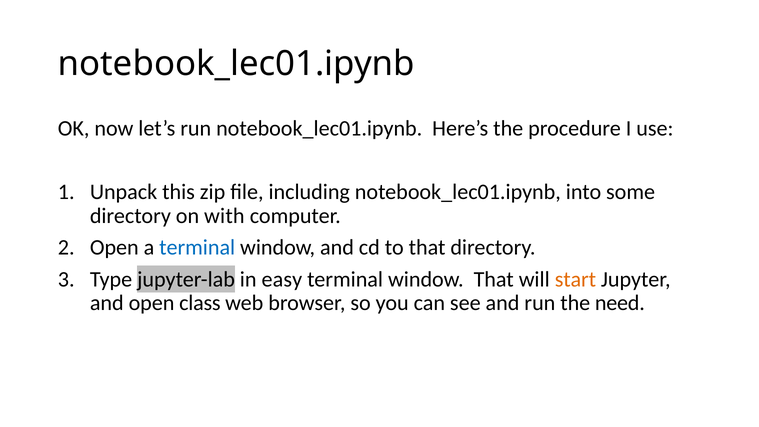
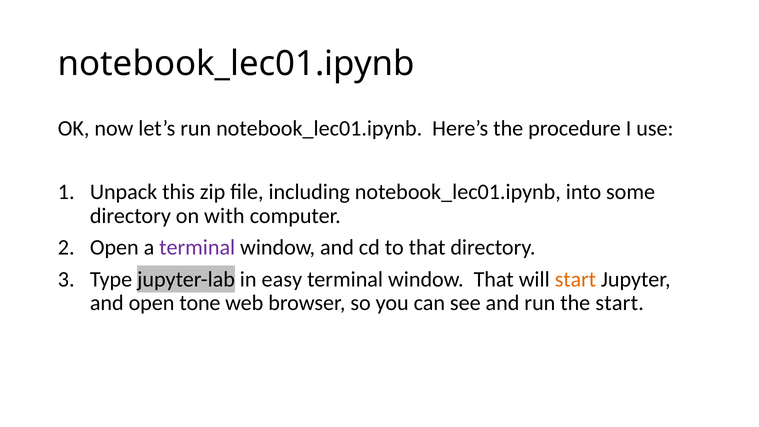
terminal at (197, 247) colour: blue -> purple
class: class -> tone
the need: need -> start
